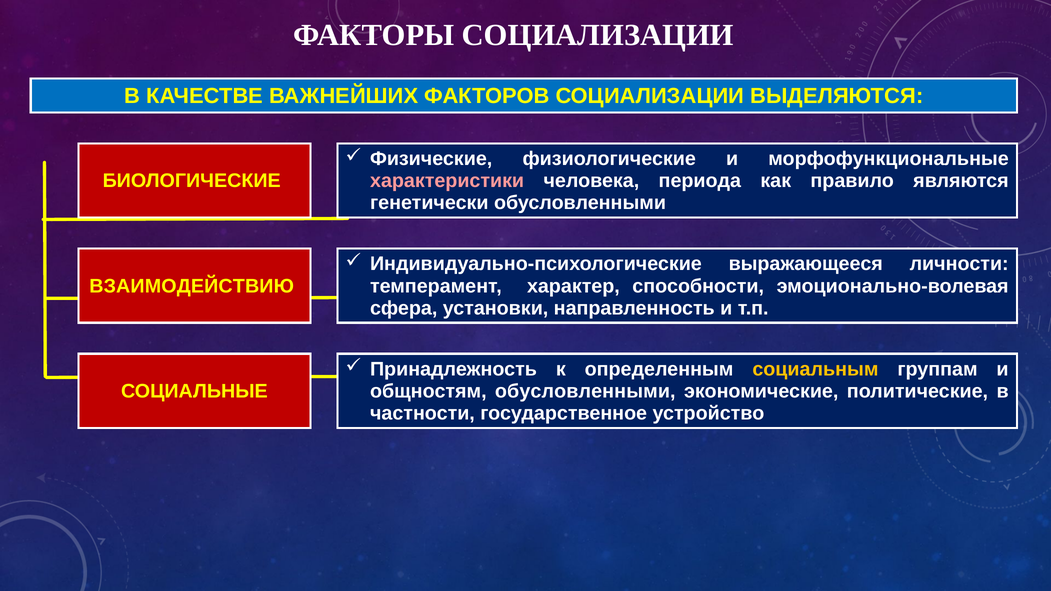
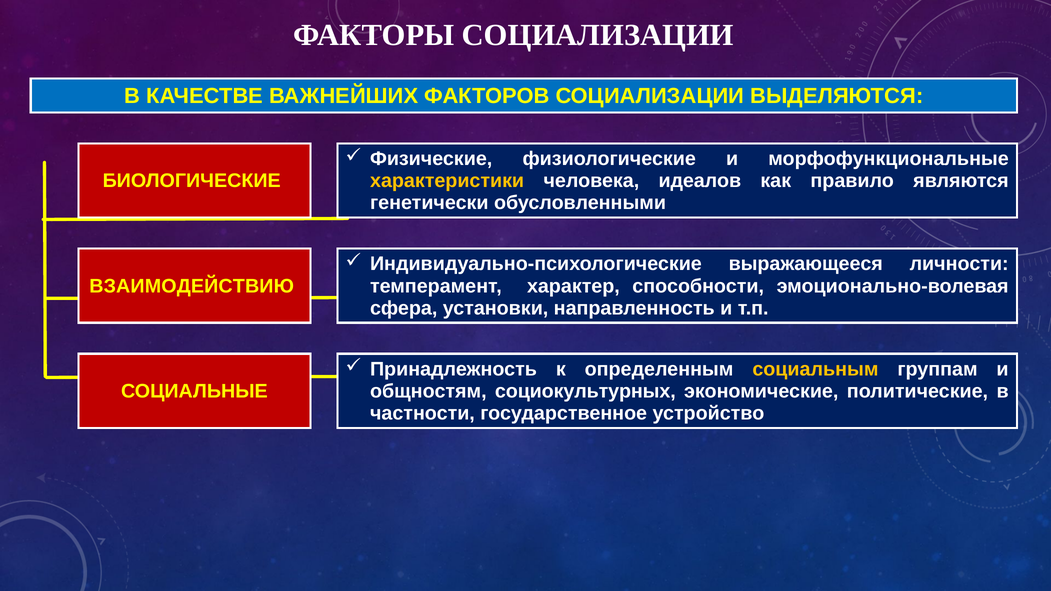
характеристики colour: pink -> yellow
периода: периода -> идеалов
общностям обусловленными: обусловленными -> социокультурных
